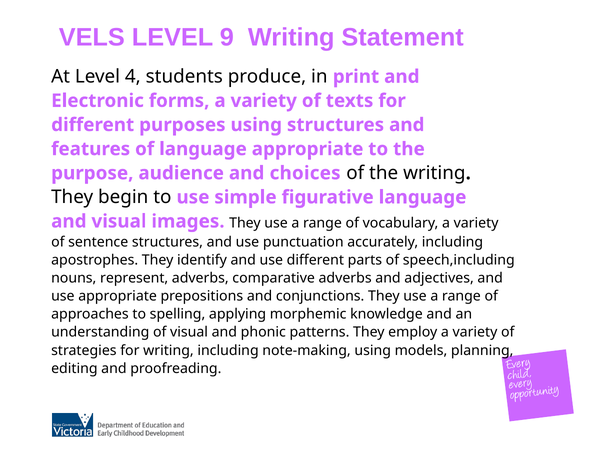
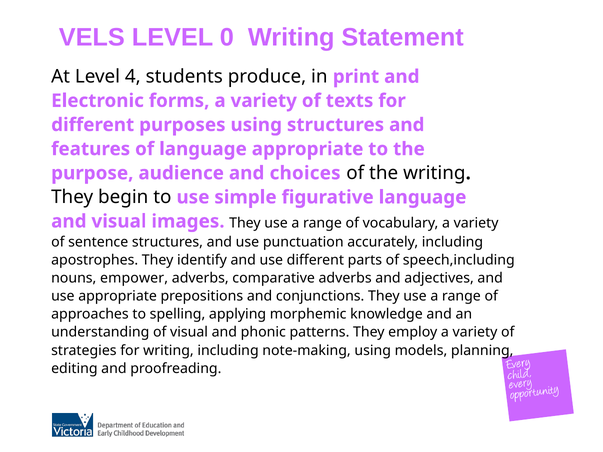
9: 9 -> 0
represent: represent -> empower
